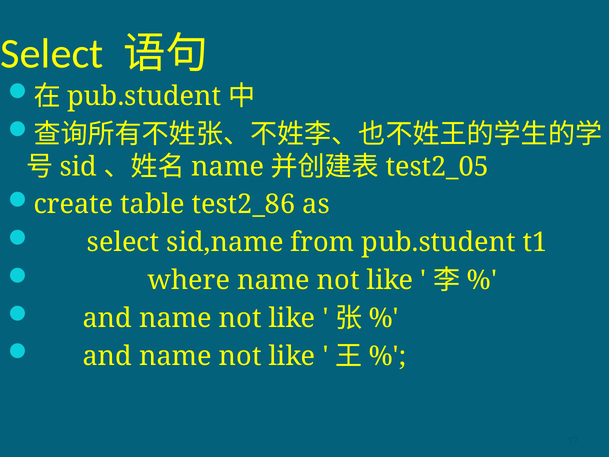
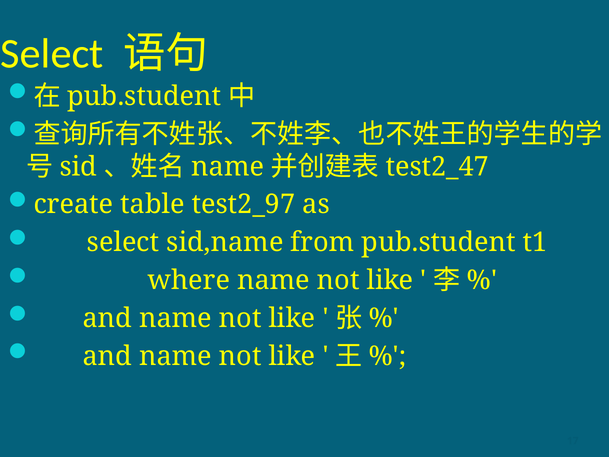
test2_05: test2_05 -> test2_47
test2_86: test2_86 -> test2_97
